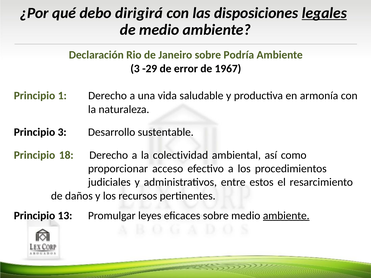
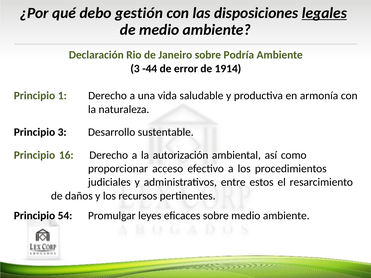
dirigirá: dirigirá -> gestión
-29: -29 -> -44
1967: 1967 -> 1914
18: 18 -> 16
colectividad: colectividad -> autorización
13: 13 -> 54
ambiente at (286, 216) underline: present -> none
